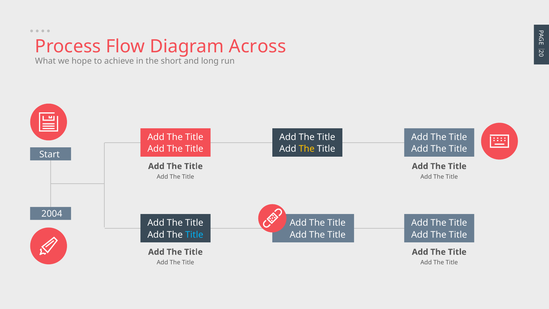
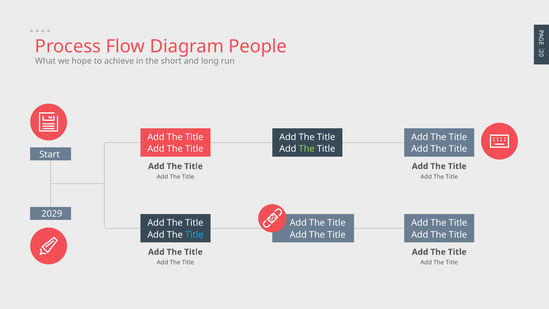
Across: Across -> People
The at (307, 149) colour: yellow -> light green
2004: 2004 -> 2029
